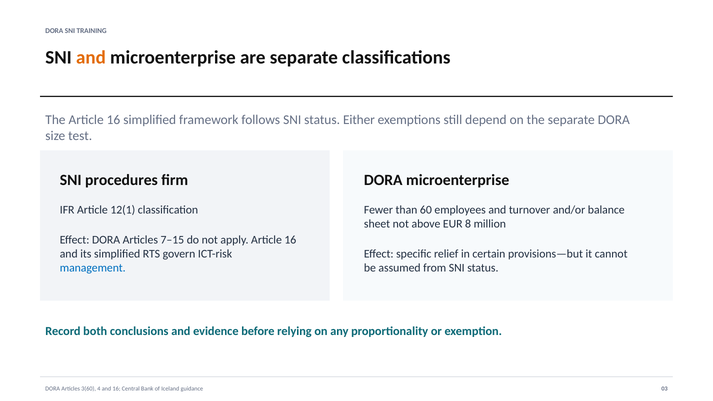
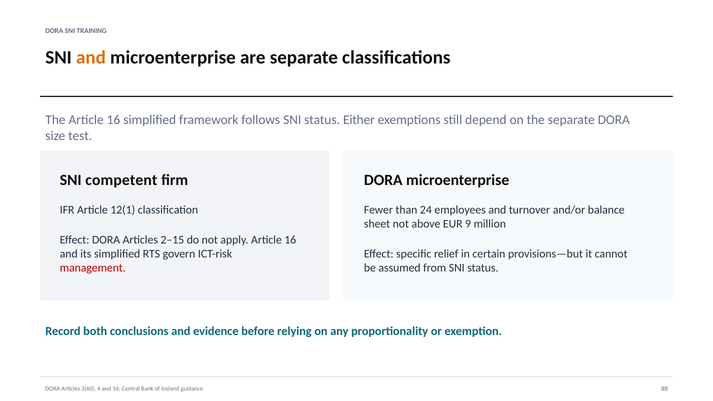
procedures: procedures -> competent
60: 60 -> 24
8: 8 -> 9
7–15: 7–15 -> 2–15
management colour: blue -> red
